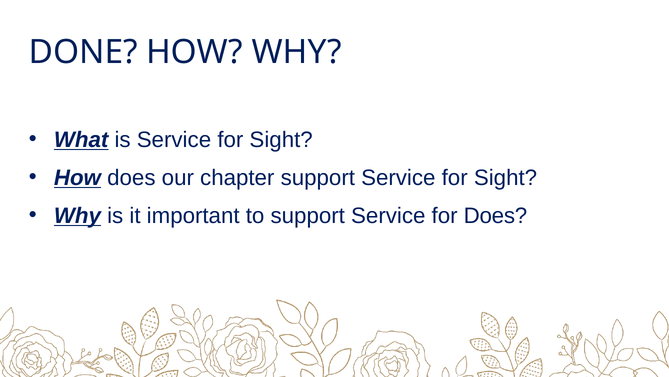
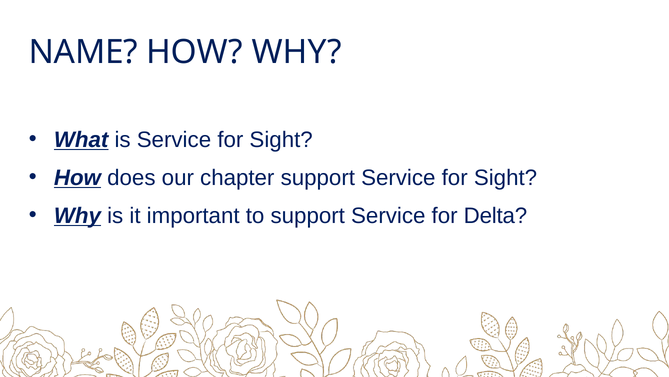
DONE: DONE -> NAME
for Does: Does -> Delta
